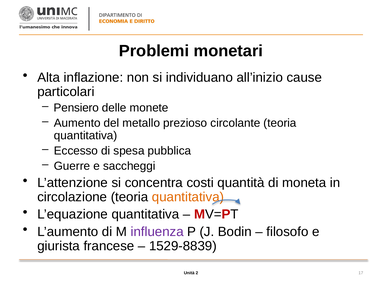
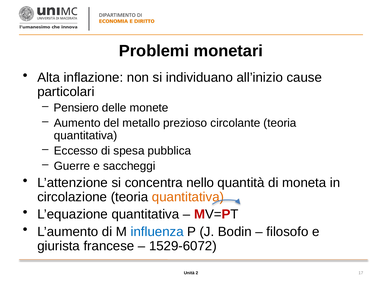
costi: costi -> nello
influenza colour: purple -> blue
1529-8839: 1529-8839 -> 1529-6072
